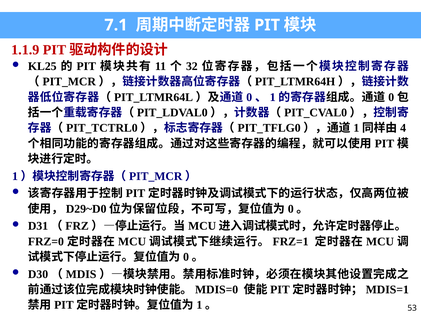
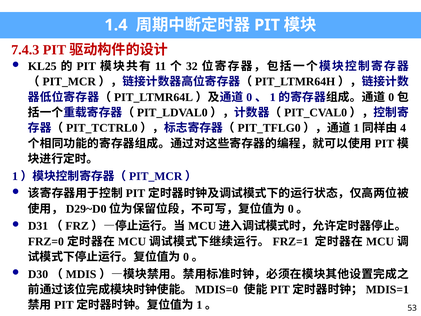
7.1: 7.1 -> 1.4
1.1.9: 1.1.9 -> 7.4.3
